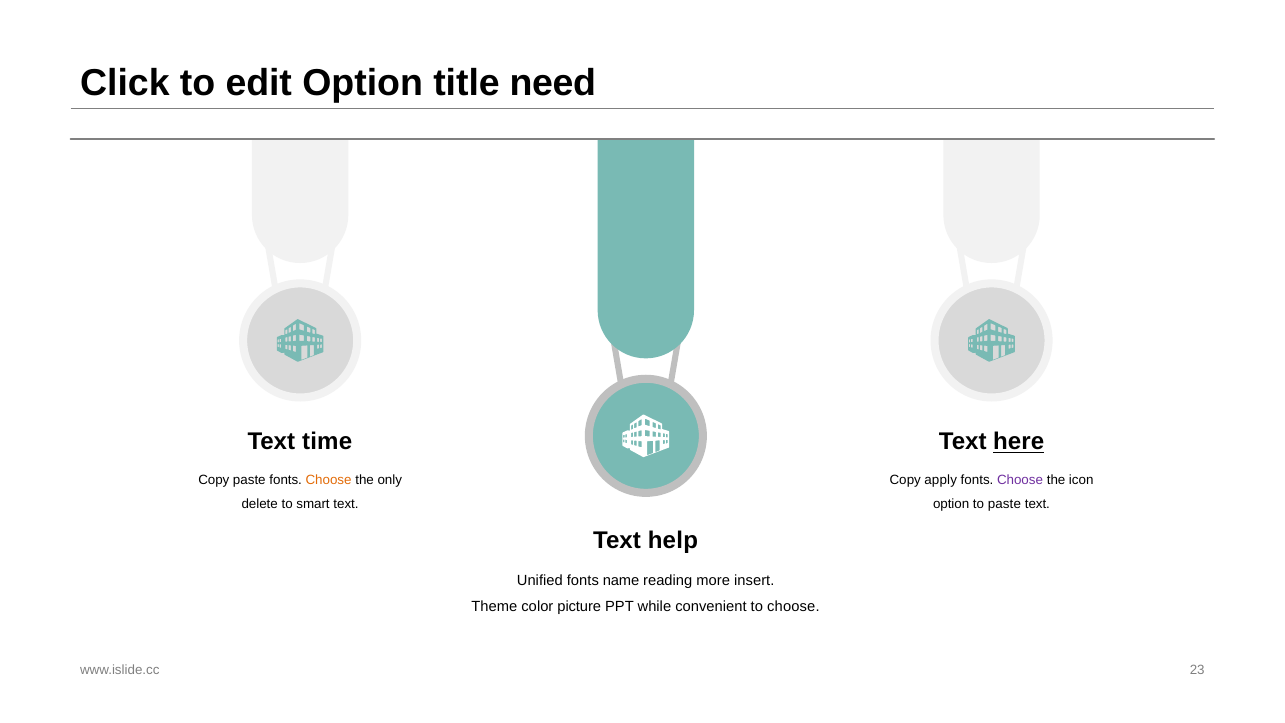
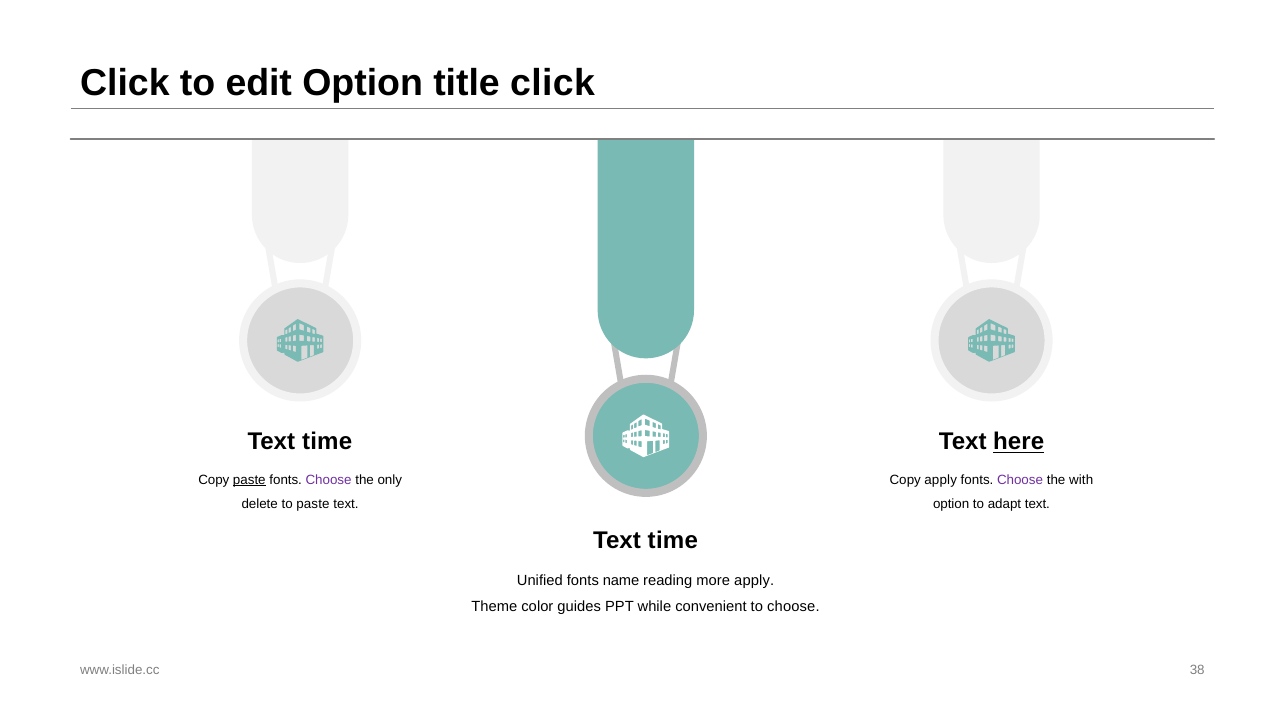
title need: need -> click
paste at (249, 480) underline: none -> present
Choose at (329, 480) colour: orange -> purple
icon: icon -> with
to smart: smart -> paste
to paste: paste -> adapt
help at (673, 541): help -> time
more insert: insert -> apply
picture: picture -> guides
23: 23 -> 38
